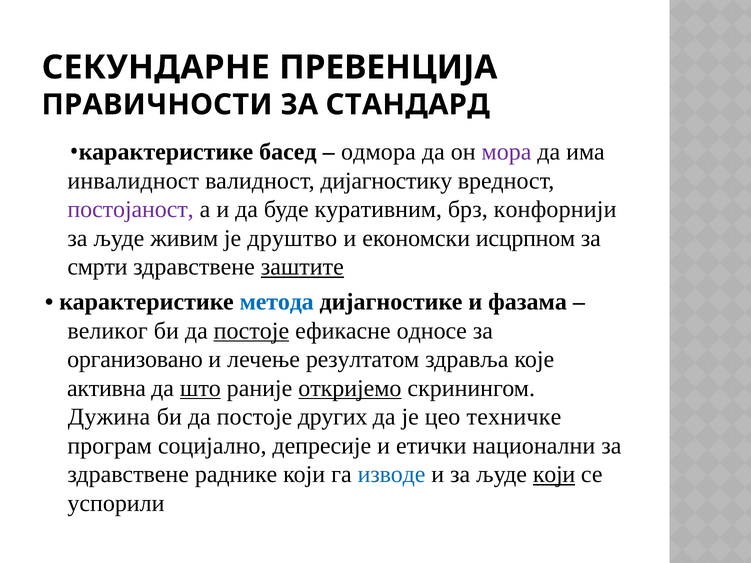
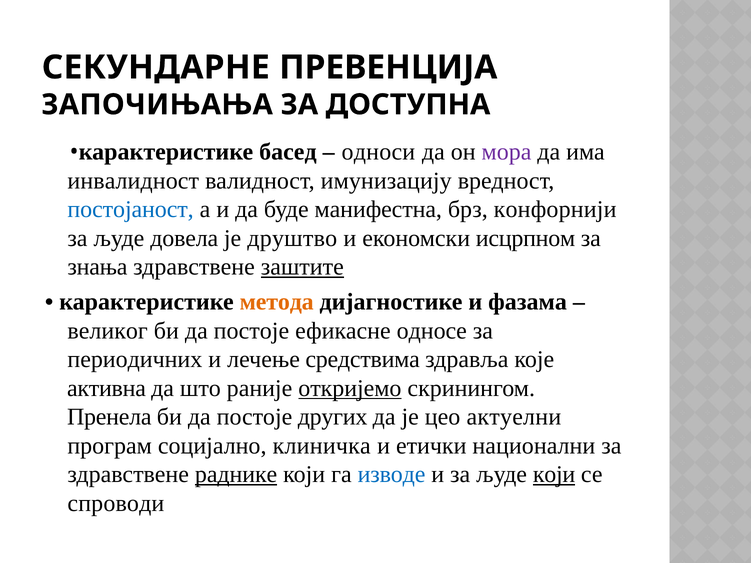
ПРАВИЧНОСТИ: ПРАВИЧНОСТИ -> ЗАПОЧИЊАЊА
СТАНДАРД: СТАНДАРД -> ДОСТУПНА
одмора: одмора -> односи
дијагностику: дијагностику -> имунизацију
постојаност colour: purple -> blue
куративним: куративним -> манифестна
живим: живим -> довела
смрти: смрти -> знања
метода colour: blue -> orange
постоје at (251, 331) underline: present -> none
организовано: организовано -> периодичних
резултатом: резултатом -> средствима
што underline: present -> none
Дужина: Дужина -> Пренела
техничке: техничке -> актуелни
депресије: депресије -> клиничка
раднике underline: none -> present
успорили: успорили -> спроводи
